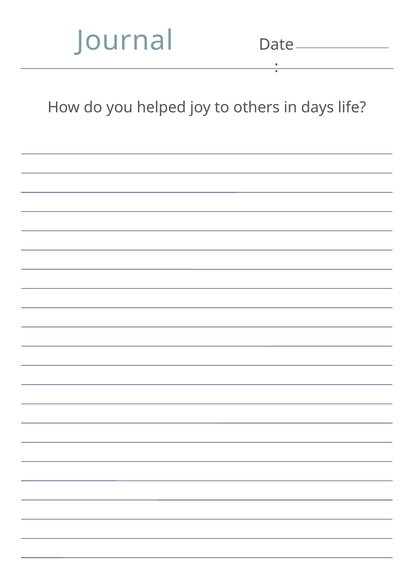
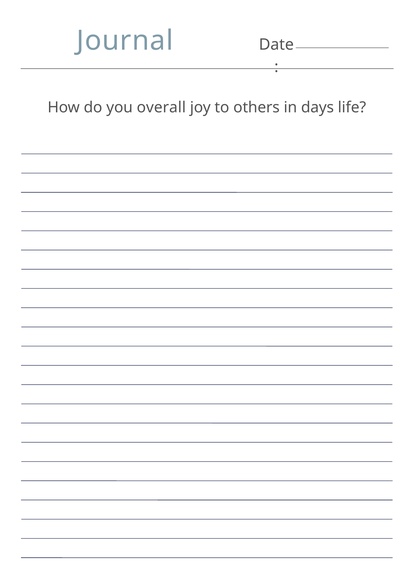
helped: helped -> overall
